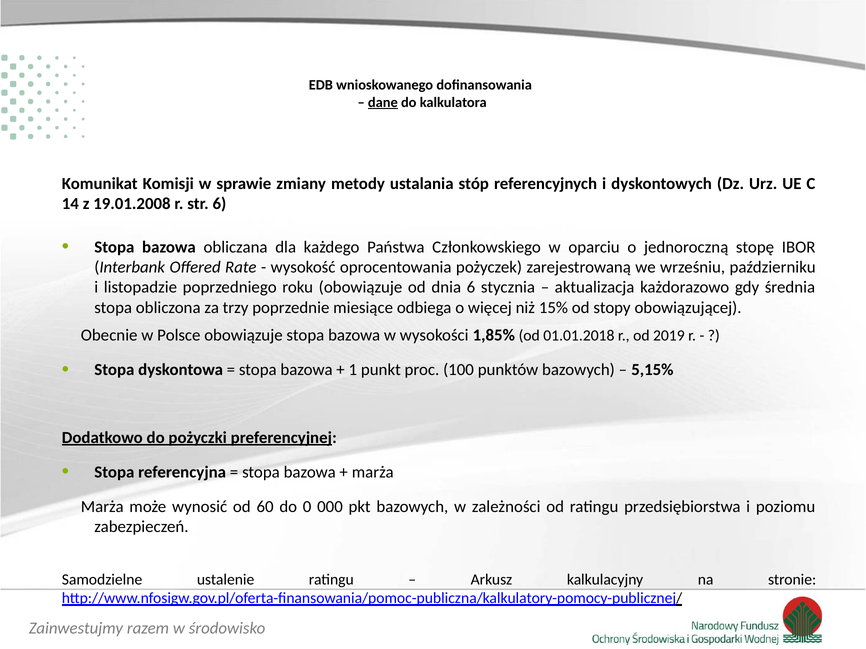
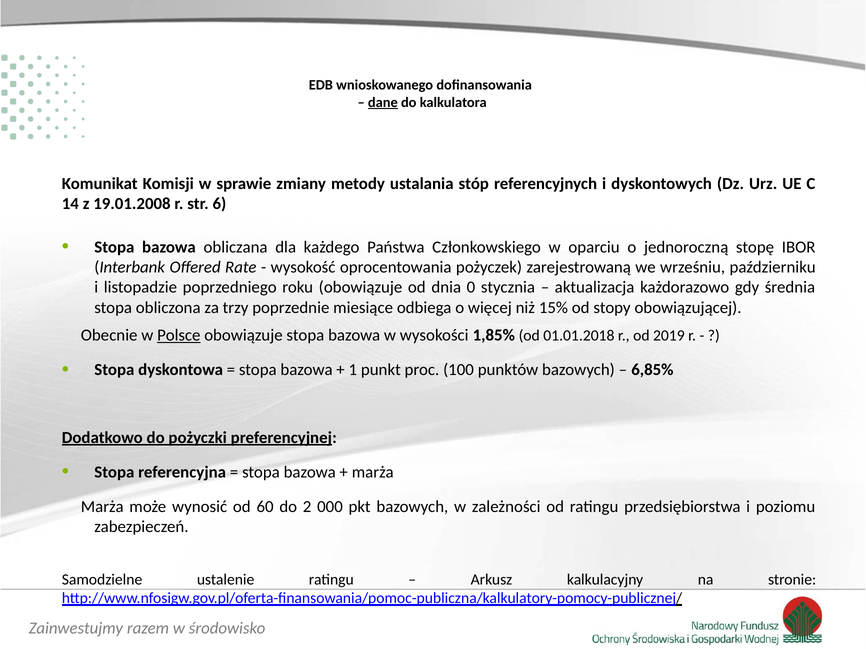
dnia 6: 6 -> 0
Polsce underline: none -> present
5,15%: 5,15% -> 6,85%
0: 0 -> 2
